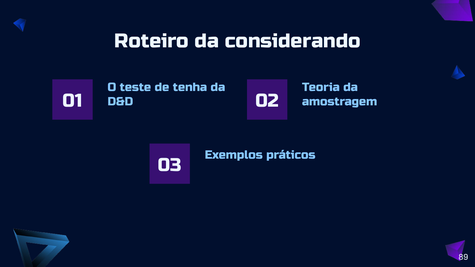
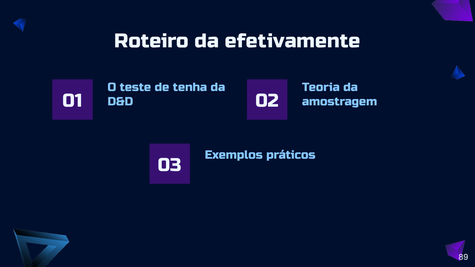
considerando: considerando -> efetivamente
